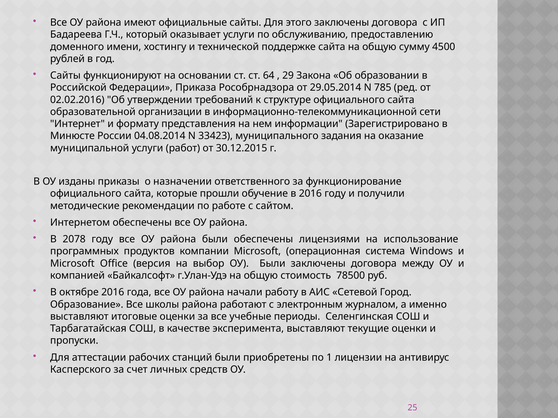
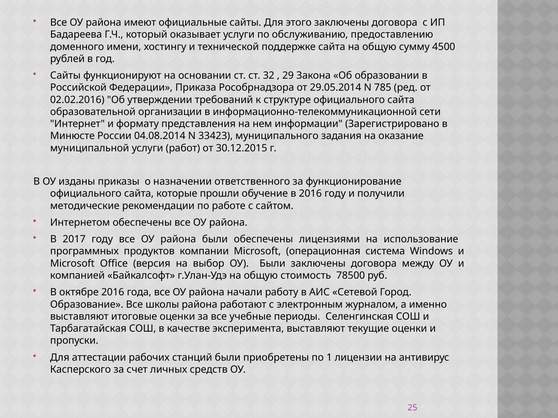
64: 64 -> 32
2078: 2078 -> 2017
